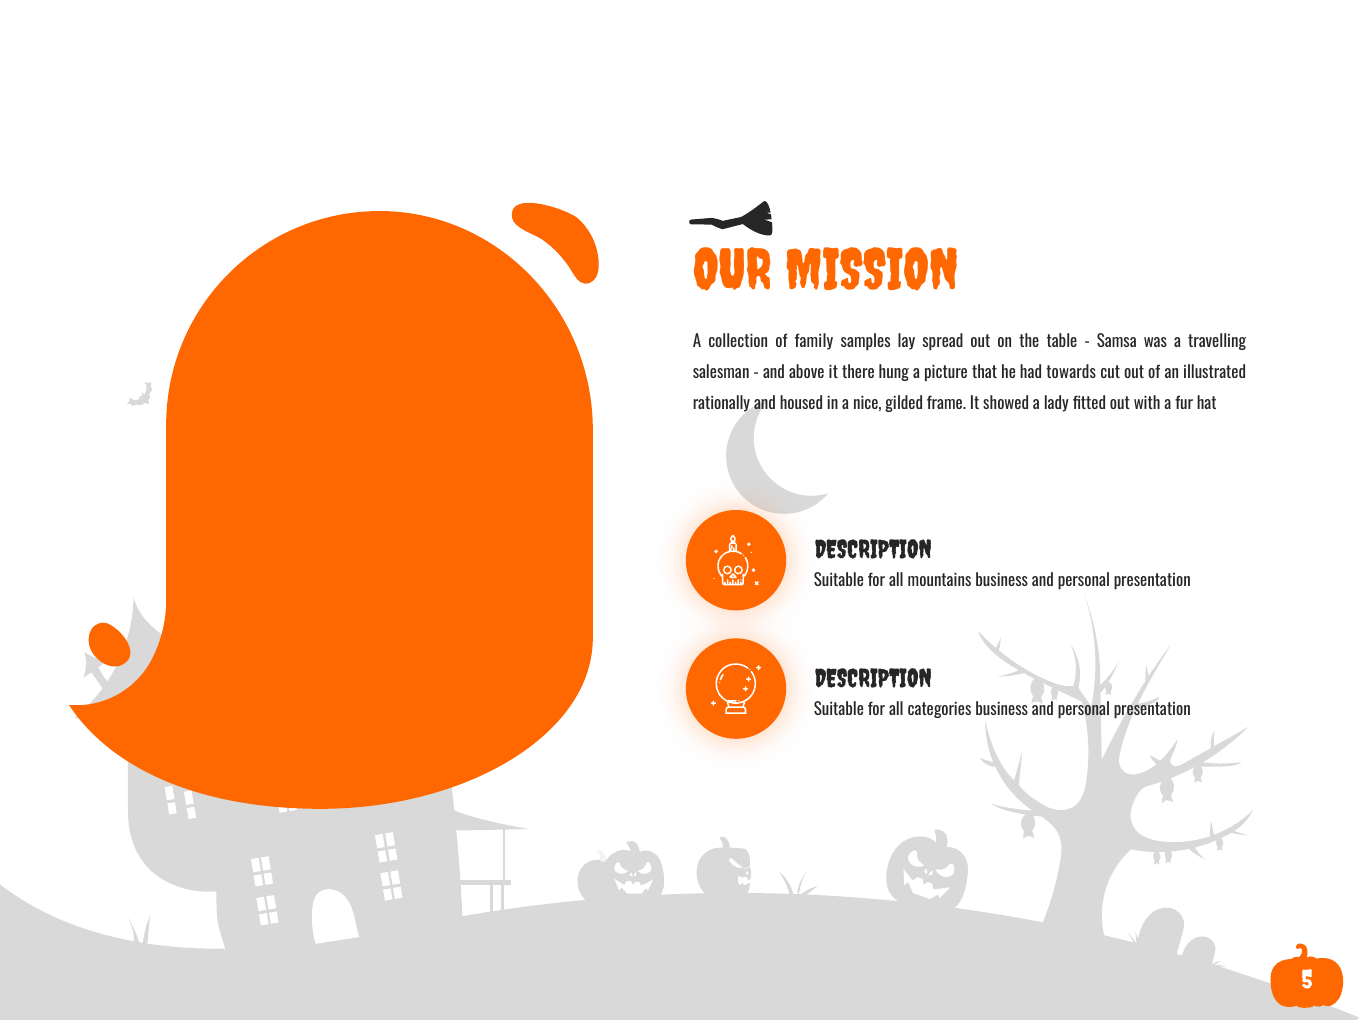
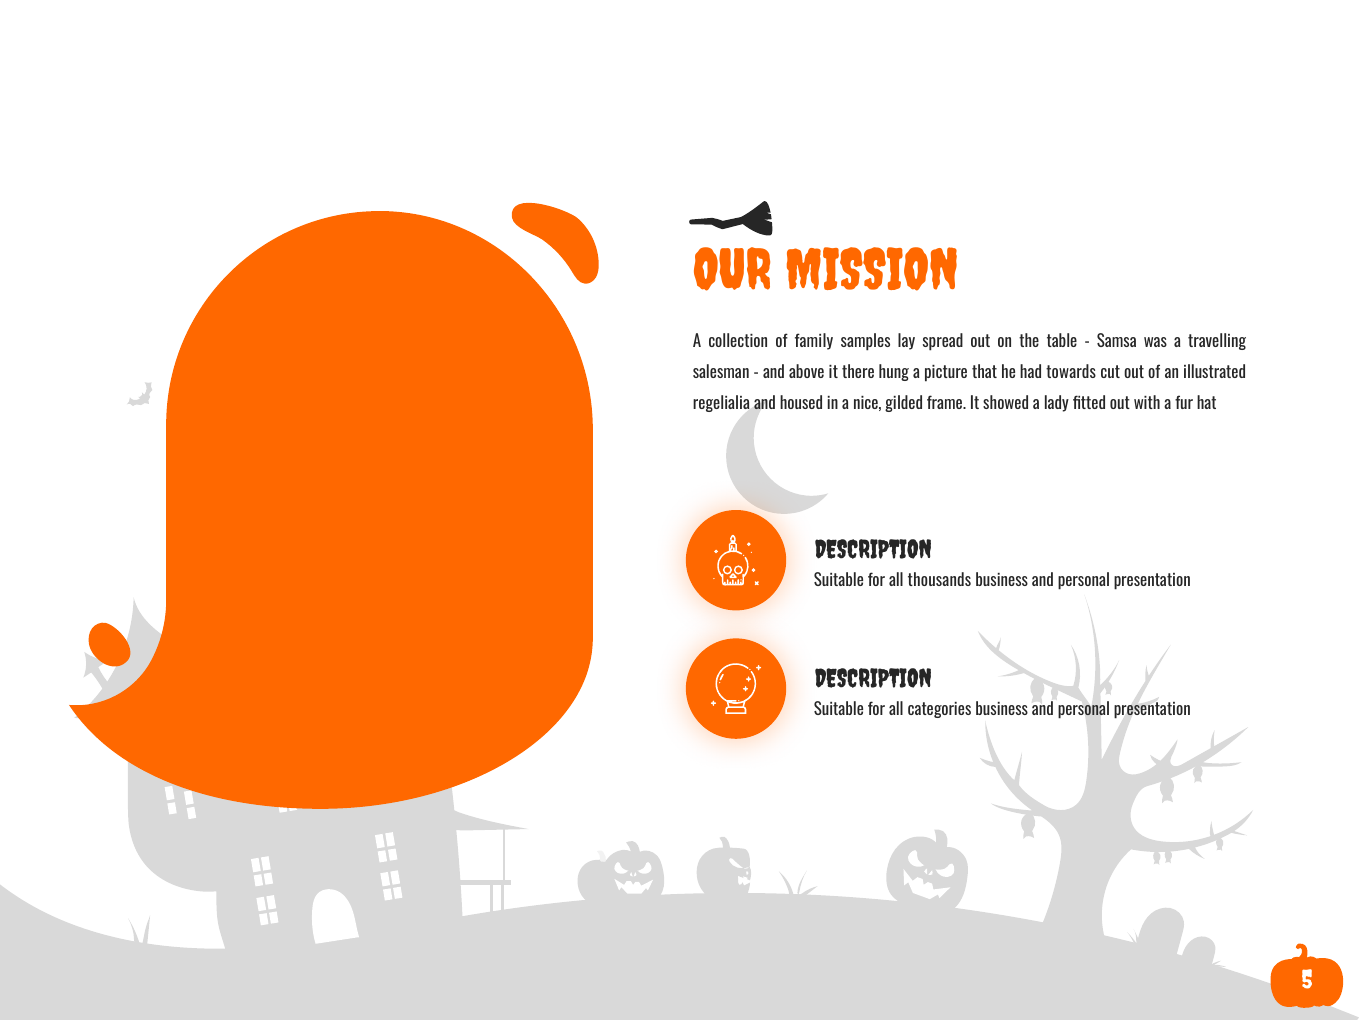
rationally: rationally -> regelialia
mountains: mountains -> thousands
